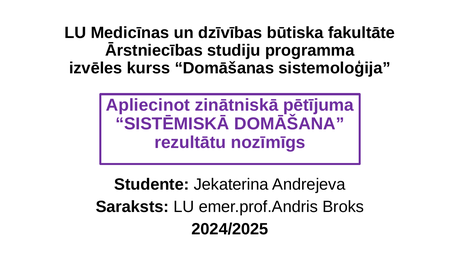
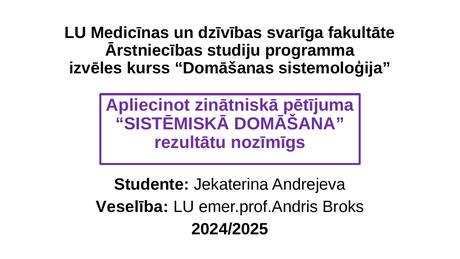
būtiska: būtiska -> svarīga
Saraksts: Saraksts -> Veselība
